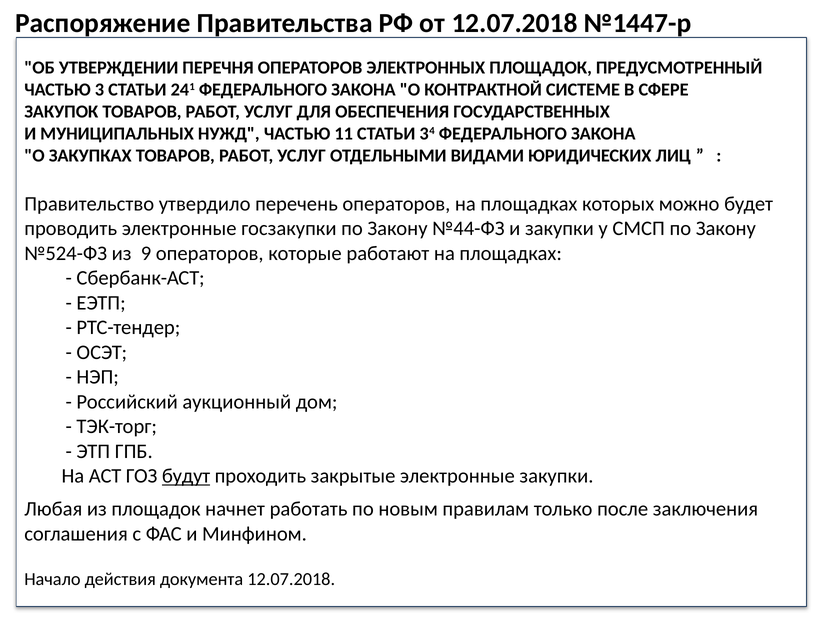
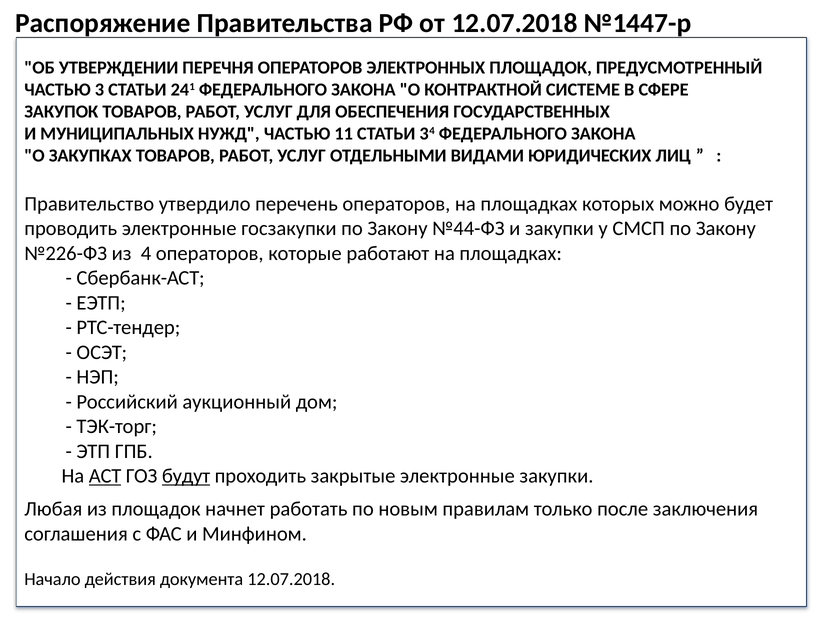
№524-ФЗ: №524-ФЗ -> №226-ФЗ
9: 9 -> 4
АСТ underline: none -> present
